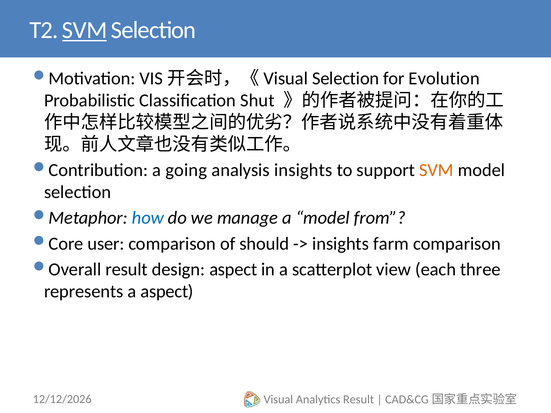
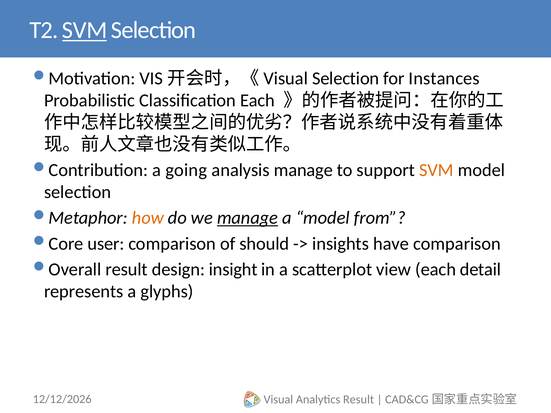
Evolution: Evolution -> Instances
Classification Shut: Shut -> Each
analysis insights: insights -> manage
how colour: blue -> orange
manage at (248, 218) underline: none -> present
farm: farm -> have
design aspect: aspect -> insight
three: three -> detail
a aspect: aspect -> glyphs
